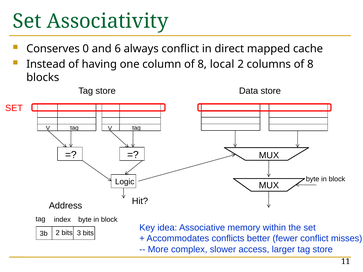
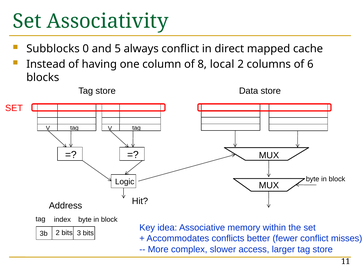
Conserves: Conserves -> Subblocks
6: 6 -> 5
columns of 8: 8 -> 6
